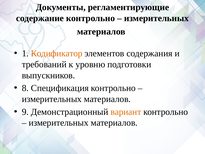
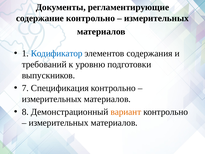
Кодификатор colour: orange -> blue
8: 8 -> 7
9: 9 -> 8
